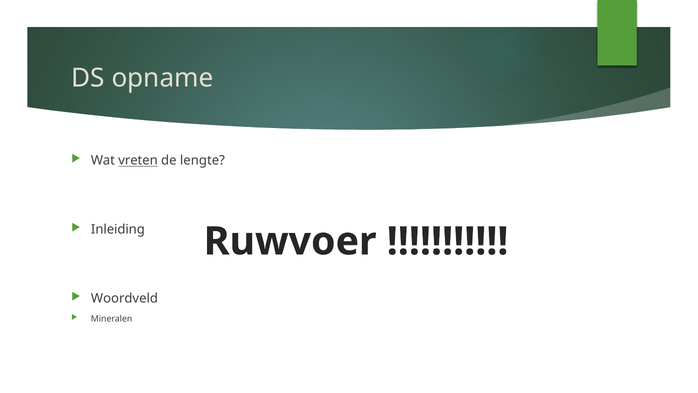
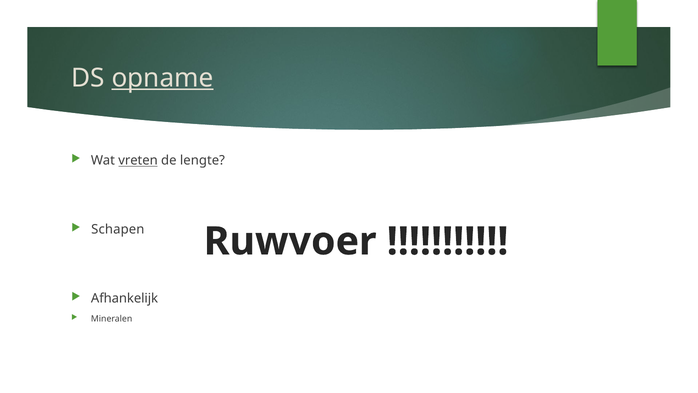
opname underline: none -> present
Inleiding: Inleiding -> Schapen
Woordveld: Woordveld -> Afhankelijk
